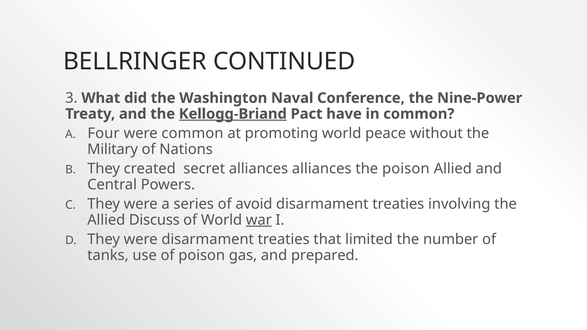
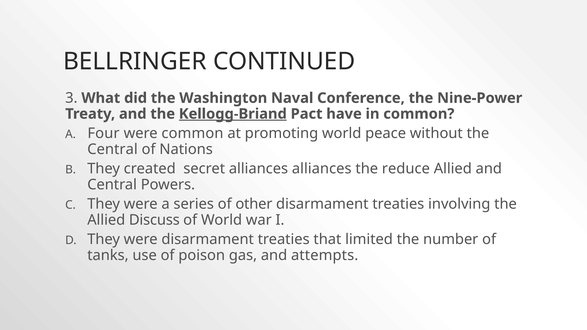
Military at (113, 149): Military -> Central
the poison: poison -> reduce
avoid: avoid -> other
war underline: present -> none
prepared: prepared -> attempts
